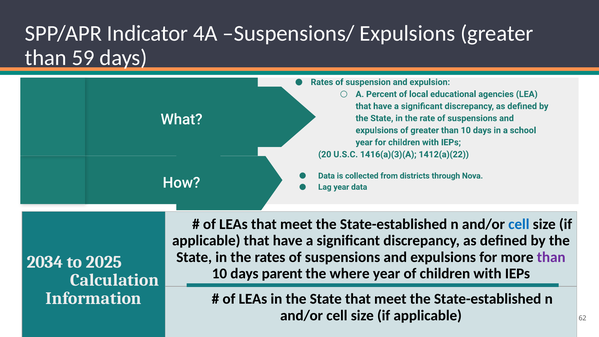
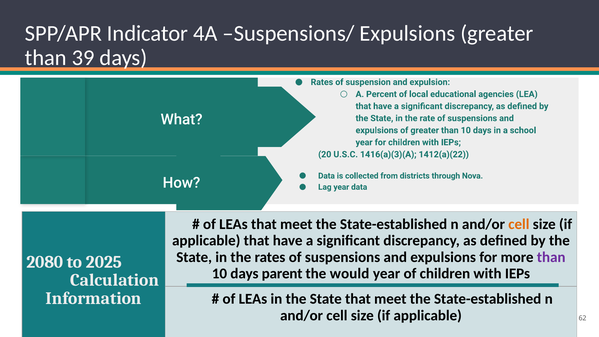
59: 59 -> 39
cell at (519, 224) colour: blue -> orange
2034: 2034 -> 2080
where: where -> would
